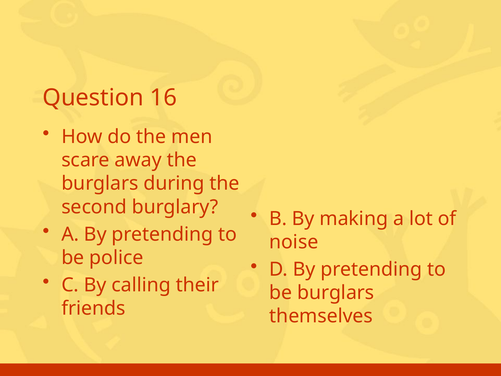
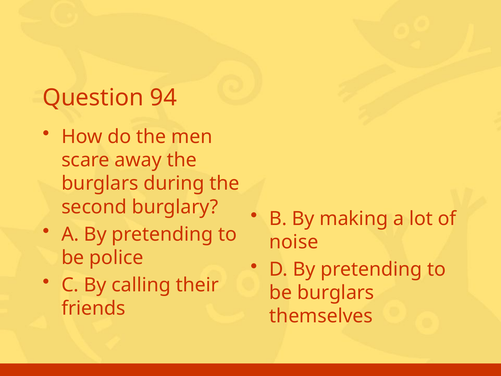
16: 16 -> 94
